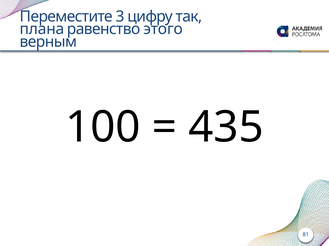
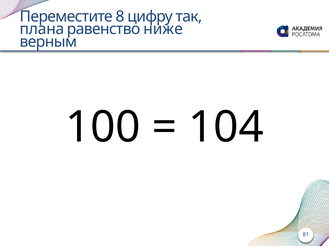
3: 3 -> 8
этого: этого -> ниже
435: 435 -> 104
